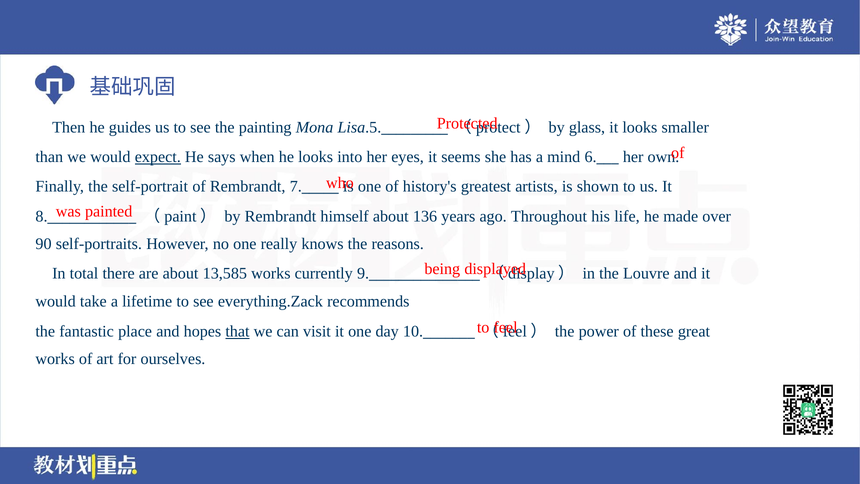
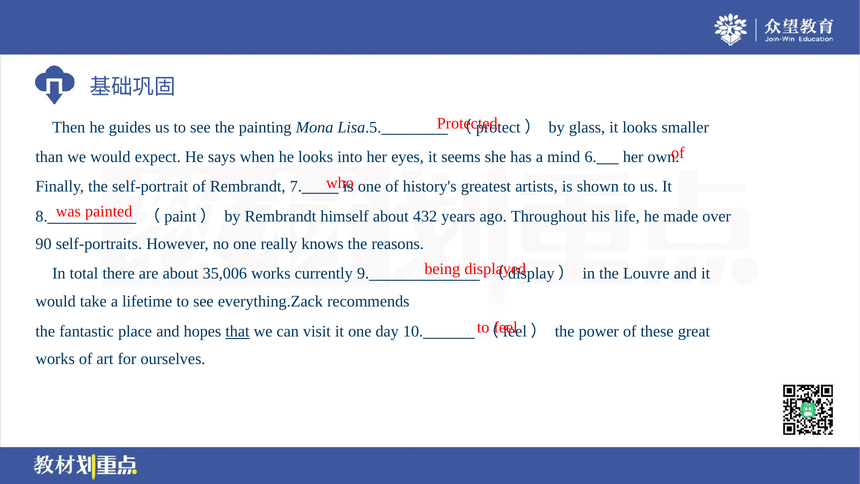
expect underline: present -> none
136: 136 -> 432
13,585: 13,585 -> 35,006
